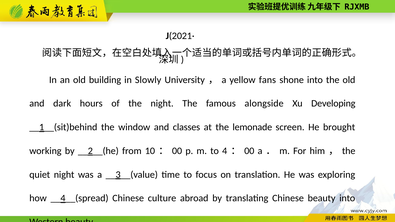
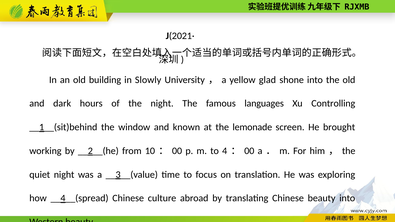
fans: fans -> glad
alongside: alongside -> languages
Developing: Developing -> Controlling
classes: classes -> known
